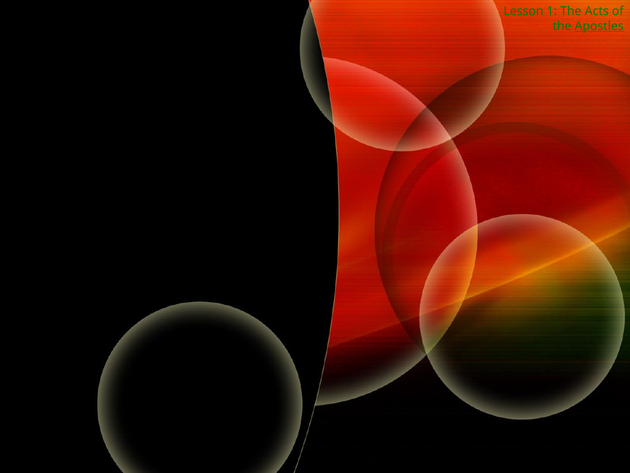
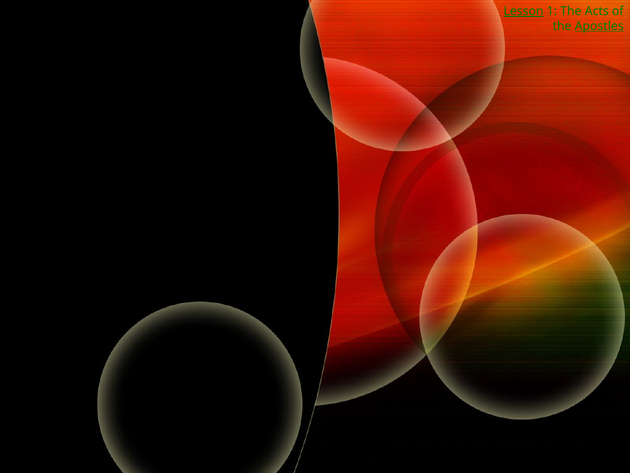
Lesson underline: none -> present
